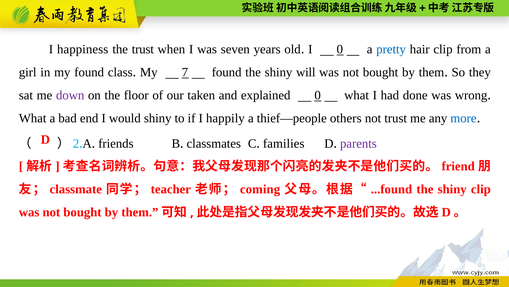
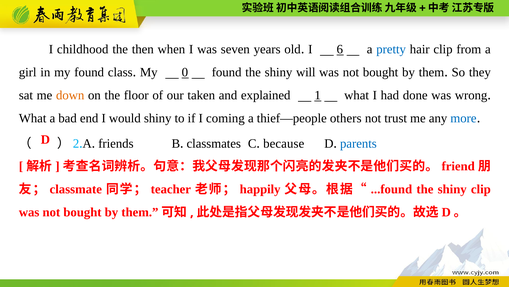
happiness: happiness -> childhood
the trust: trust -> then
I 0: 0 -> 6
7: 7 -> 0
down colour: purple -> orange
explained 0: 0 -> 1
happily: happily -> coming
families: families -> because
parents colour: purple -> blue
coming: coming -> happily
